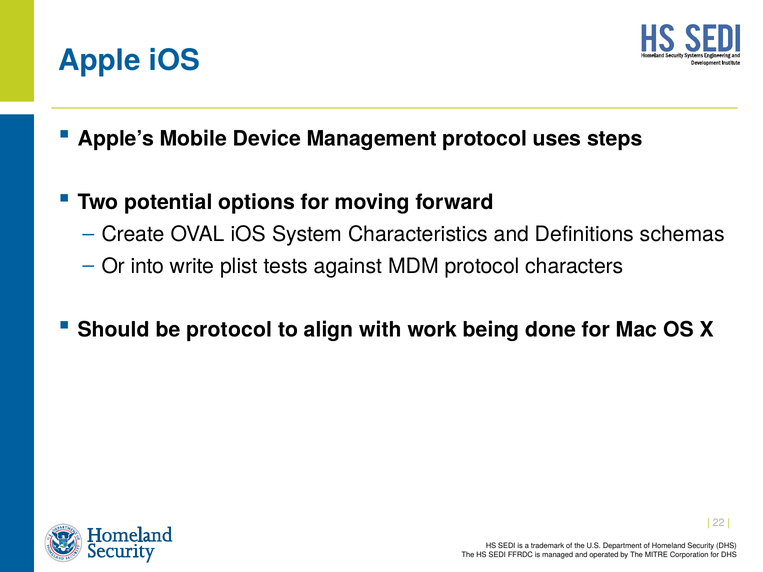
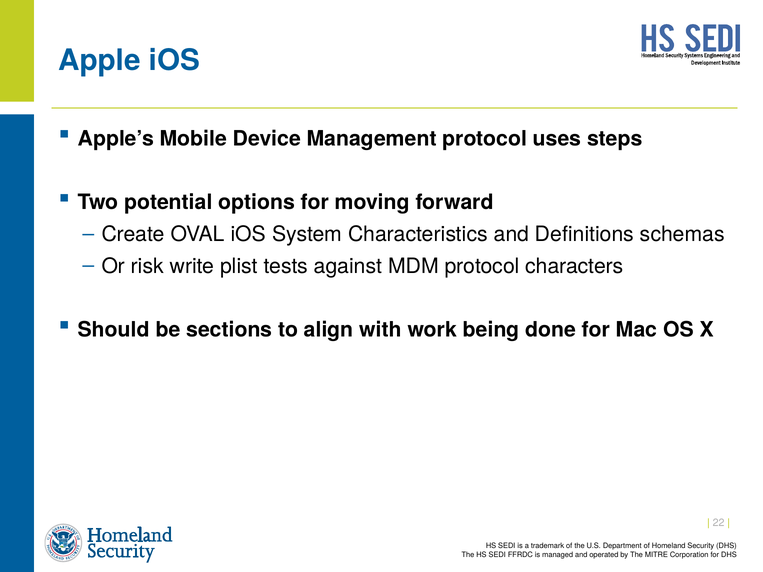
into: into -> risk
be protocol: protocol -> sections
